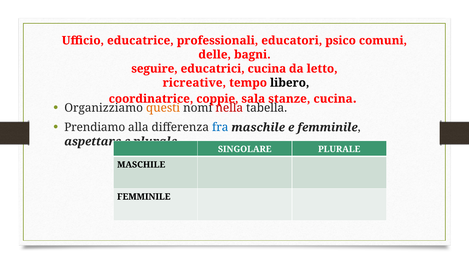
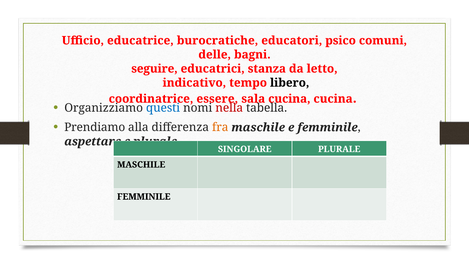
professionali: professionali -> burocratiche
educatrici cucina: cucina -> stanza
ricreative: ricreative -> indicativo
coppie: coppie -> essere
sala stanze: stanze -> cucina
questi colour: orange -> blue
fra colour: blue -> orange
